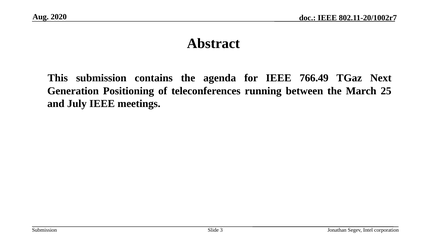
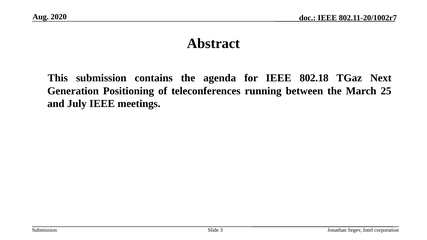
766.49: 766.49 -> 802.18
